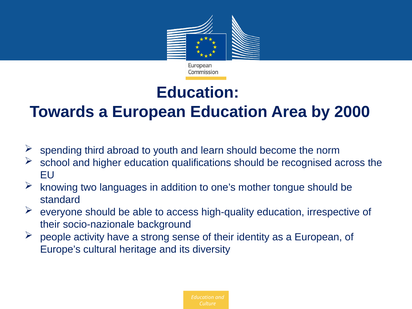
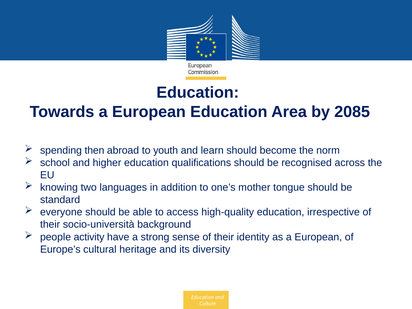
2000: 2000 -> 2085
third: third -> then
socio-nazionale: socio-nazionale -> socio-università
